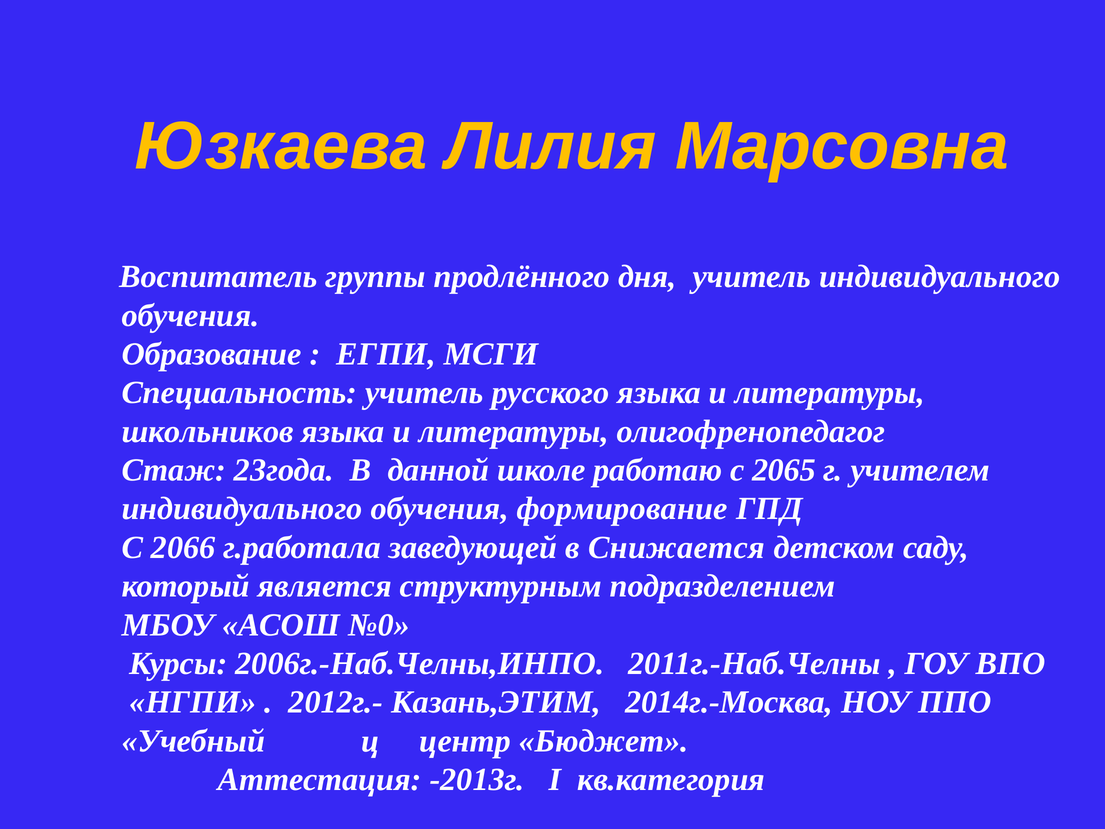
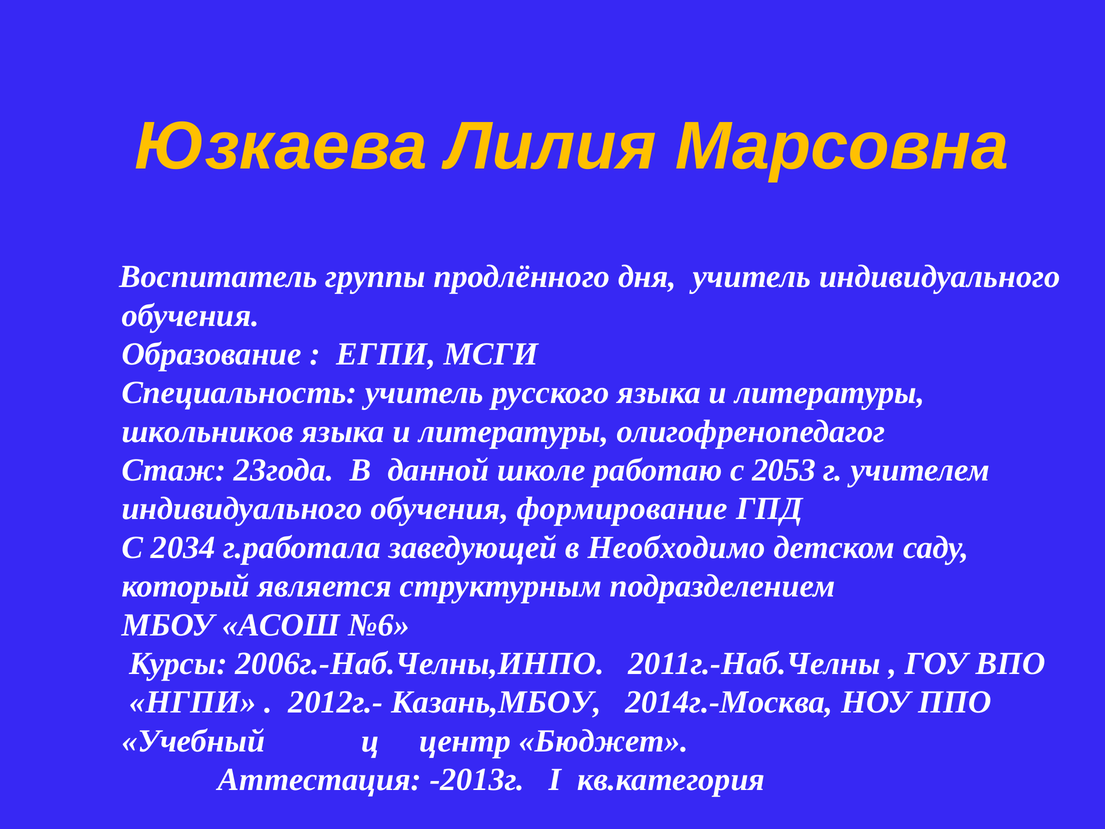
2065: 2065 -> 2053
2066: 2066 -> 2034
Снижается: Снижается -> Необходимо
№0: №0 -> №6
Казань,ЭТИМ: Казань,ЭТИМ -> Казань,МБОУ
